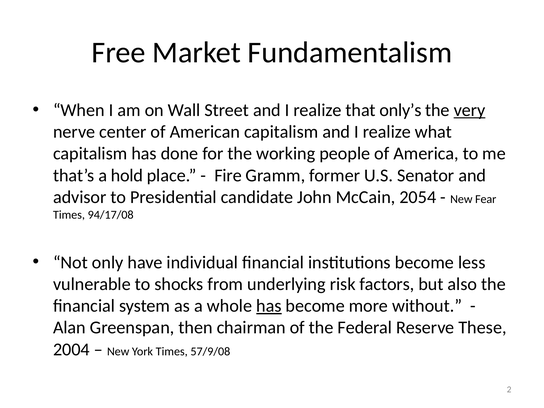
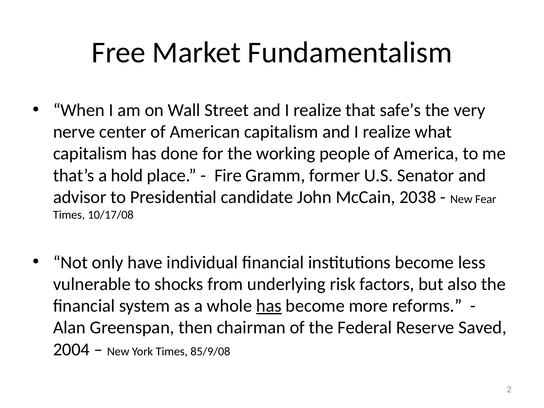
only’s: only’s -> safe’s
very underline: present -> none
2054: 2054 -> 2038
94/17/08: 94/17/08 -> 10/17/08
without: without -> reforms
These: These -> Saved
57/9/08: 57/9/08 -> 85/9/08
